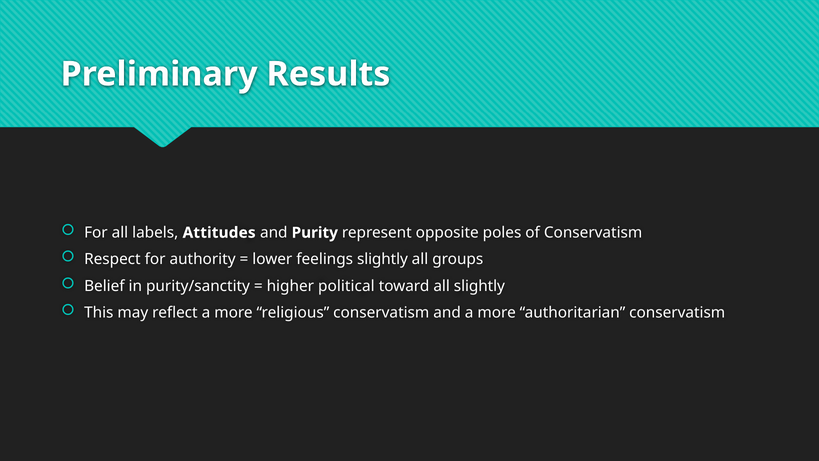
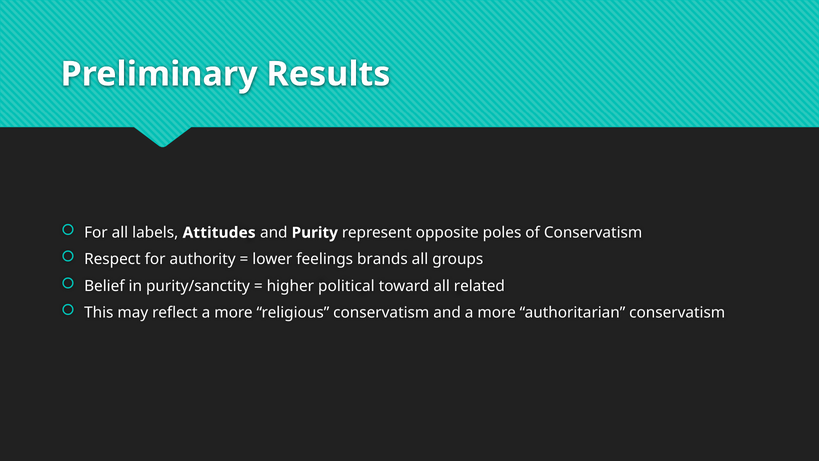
feelings slightly: slightly -> brands
all slightly: slightly -> related
